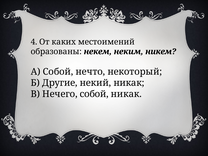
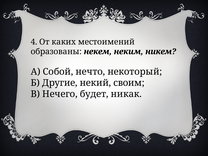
некий никак: никак -> своим
Нечего собой: собой -> будет
